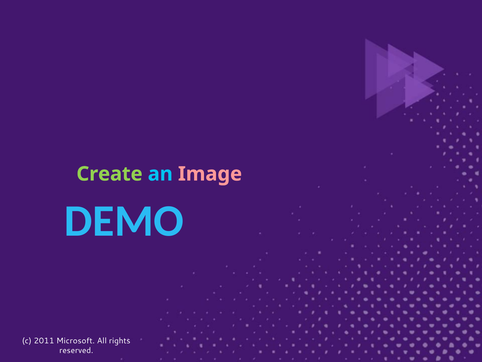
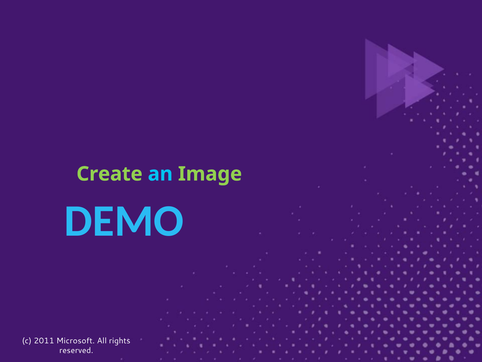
Image colour: pink -> light green
